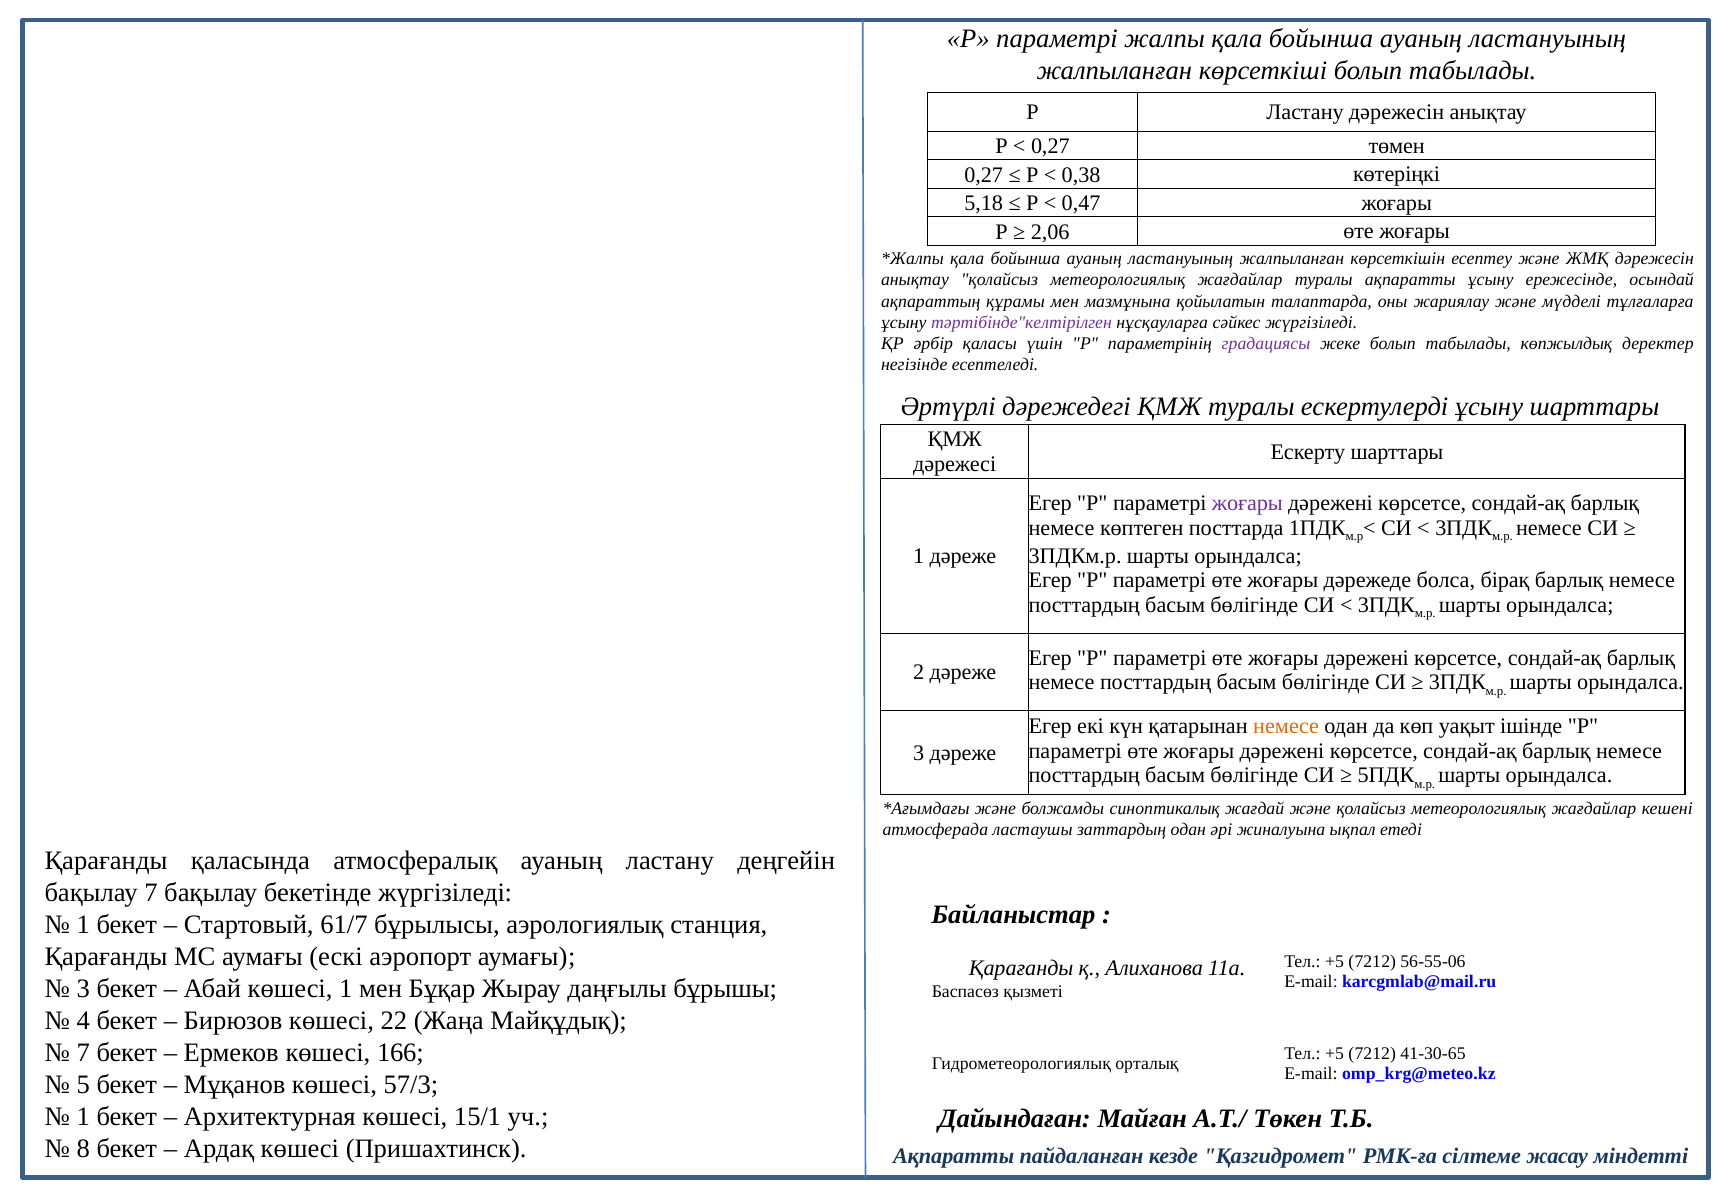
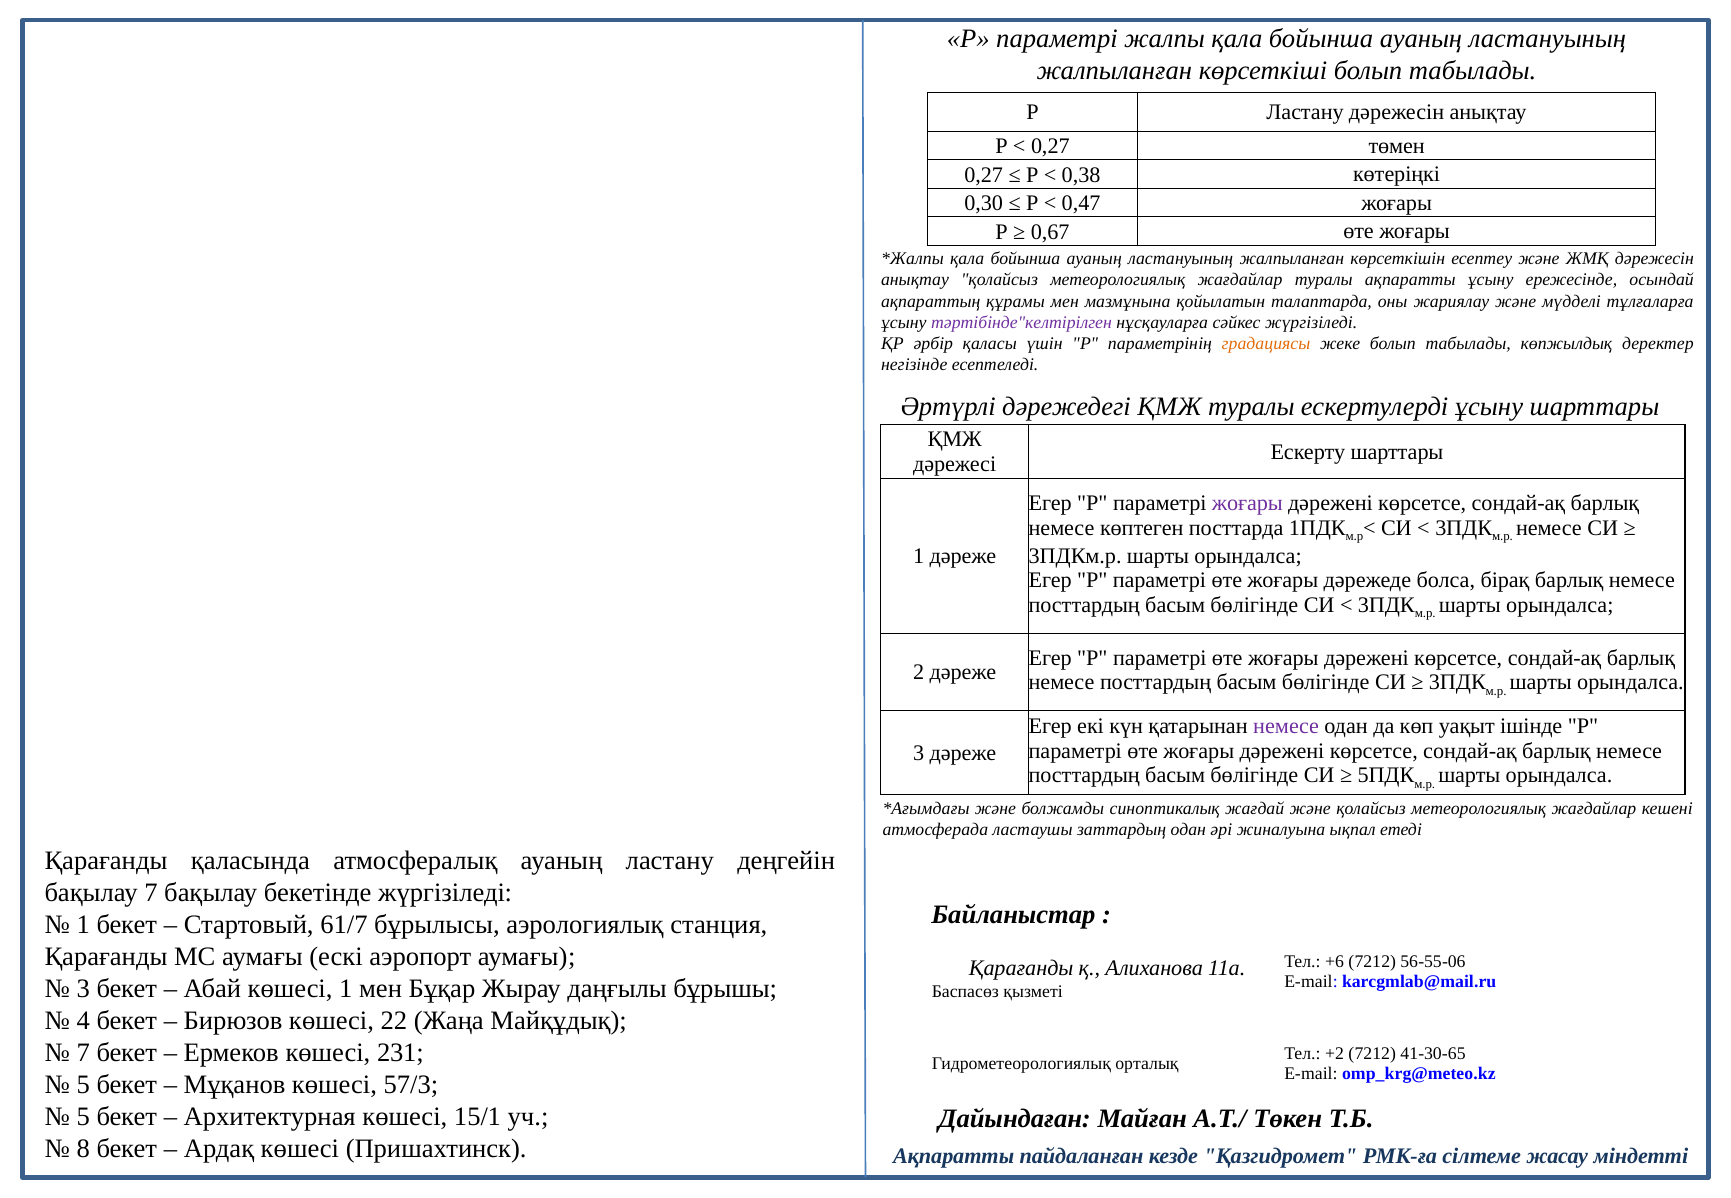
5,18: 5,18 -> 0,30
2,06: 2,06 -> 0,67
градациясы colour: purple -> orange
немесе at (1286, 727) colour: orange -> purple
+5 at (1334, 962): +5 -> +6
166: 166 -> 231
+5 at (1334, 1054): +5 -> +2
1 at (83, 1117): 1 -> 5
